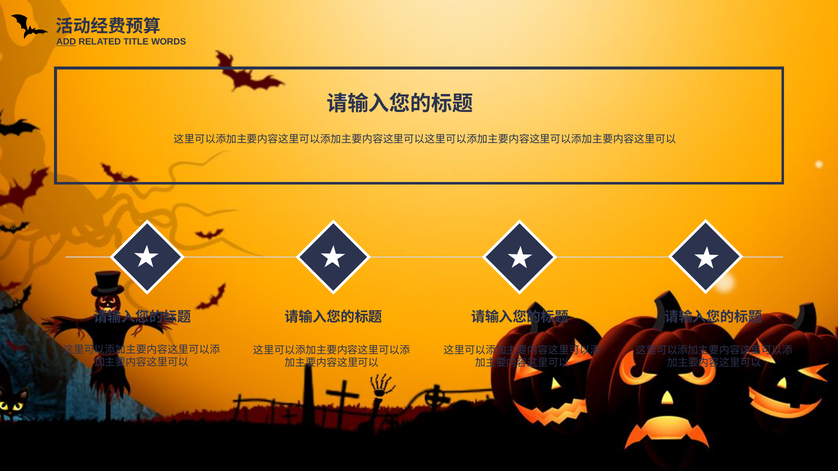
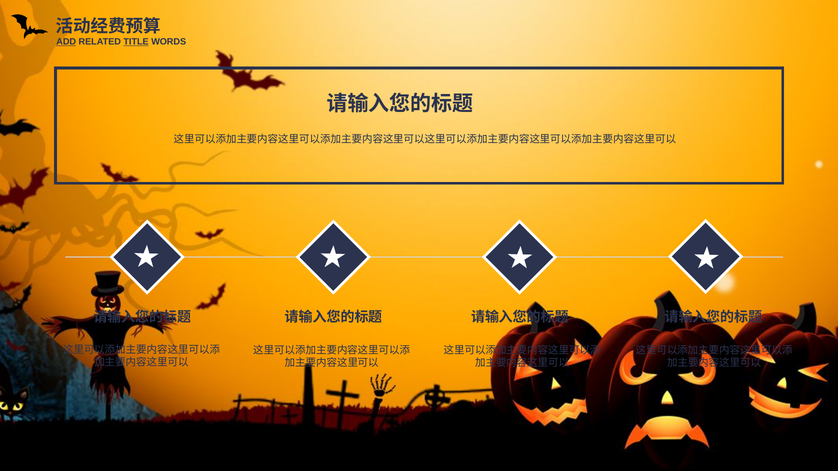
TITLE underline: none -> present
